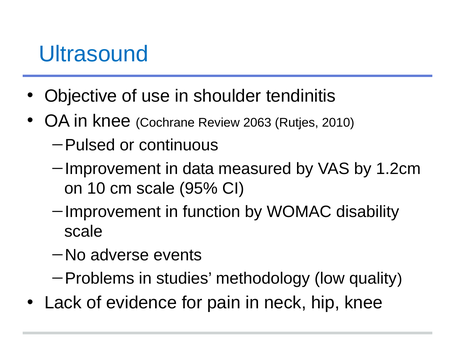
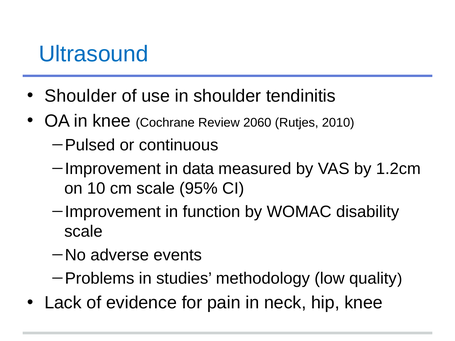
Objective at (81, 96): Objective -> Shoulder
2063: 2063 -> 2060
